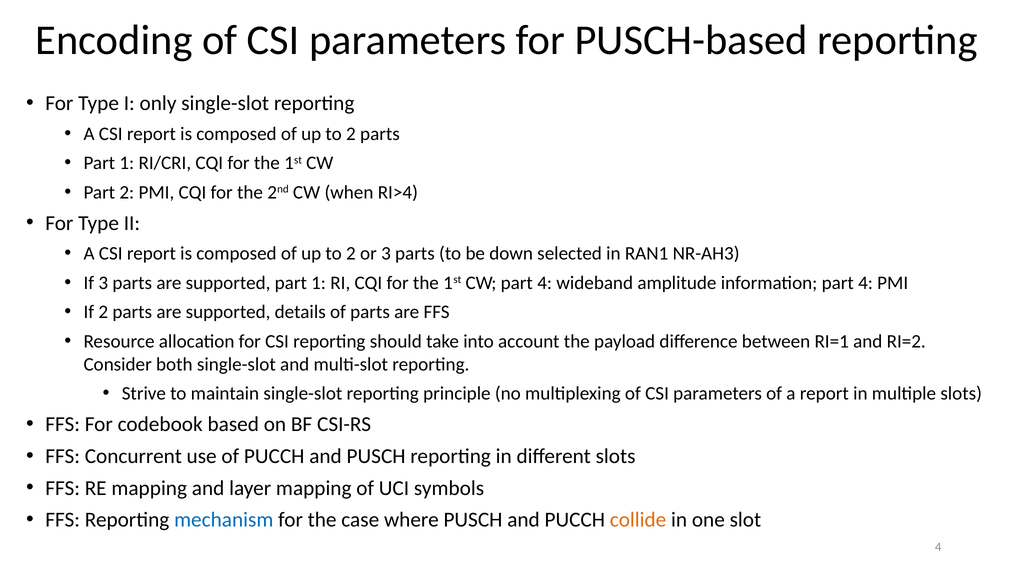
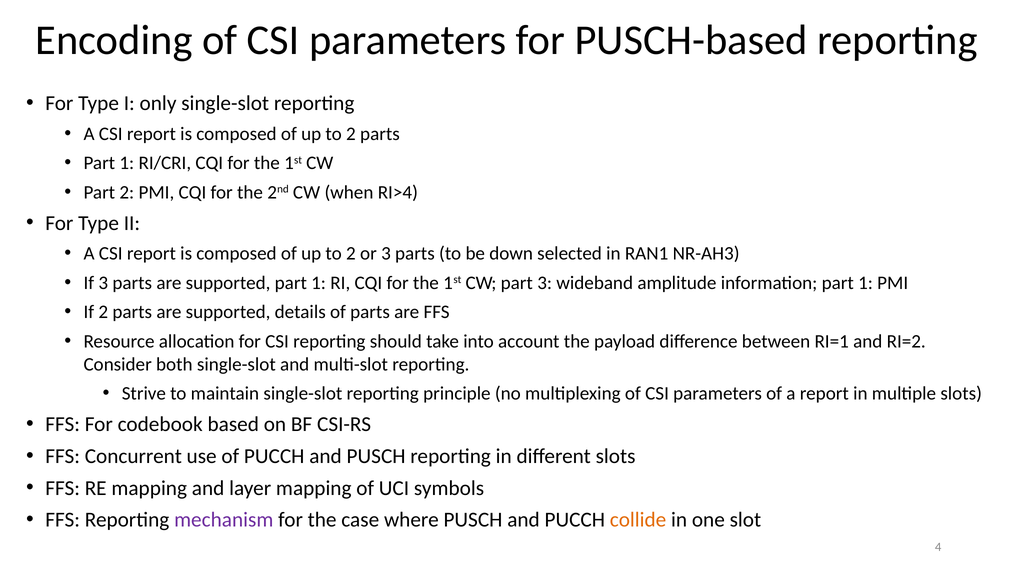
CW part 4: 4 -> 3
information part 4: 4 -> 1
mechanism colour: blue -> purple
